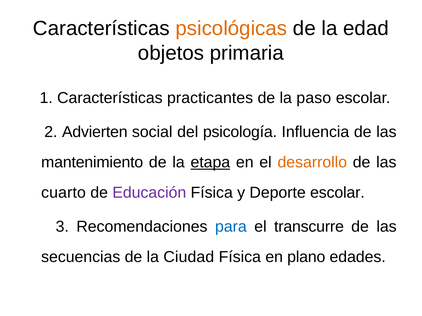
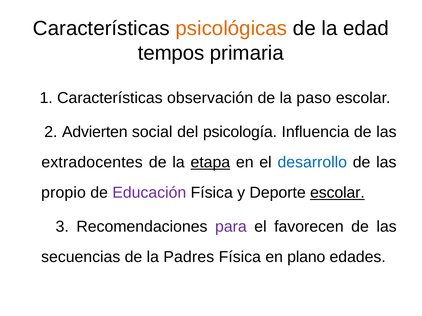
objetos: objetos -> tempos
practicantes: practicantes -> observación
mantenimiento: mantenimiento -> extradocentes
desarrollo colour: orange -> blue
cuarto: cuarto -> propio
escolar at (337, 193) underline: none -> present
para colour: blue -> purple
transcurre: transcurre -> favorecen
Ciudad: Ciudad -> Padres
